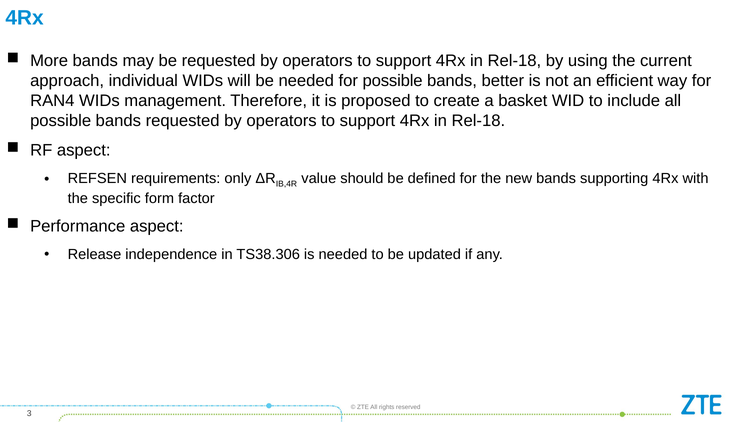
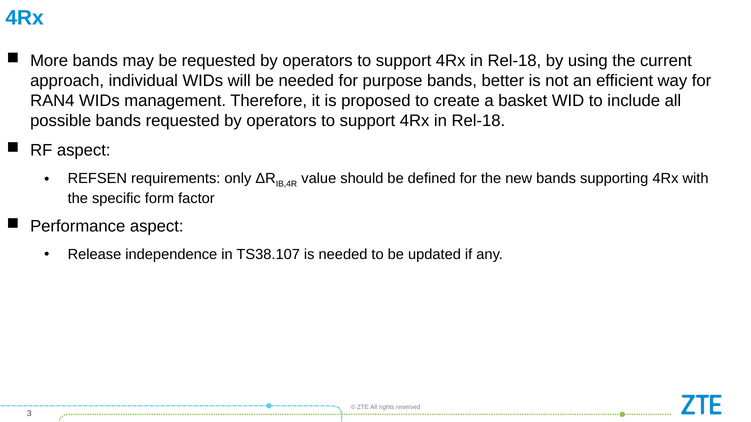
for possible: possible -> purpose
TS38.306: TS38.306 -> TS38.107
